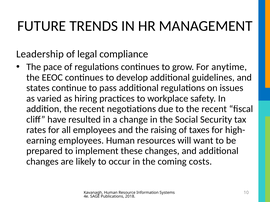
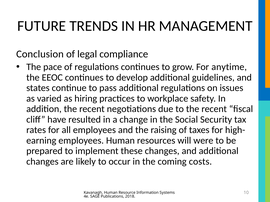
Leadership: Leadership -> Conclusion
want: want -> were
